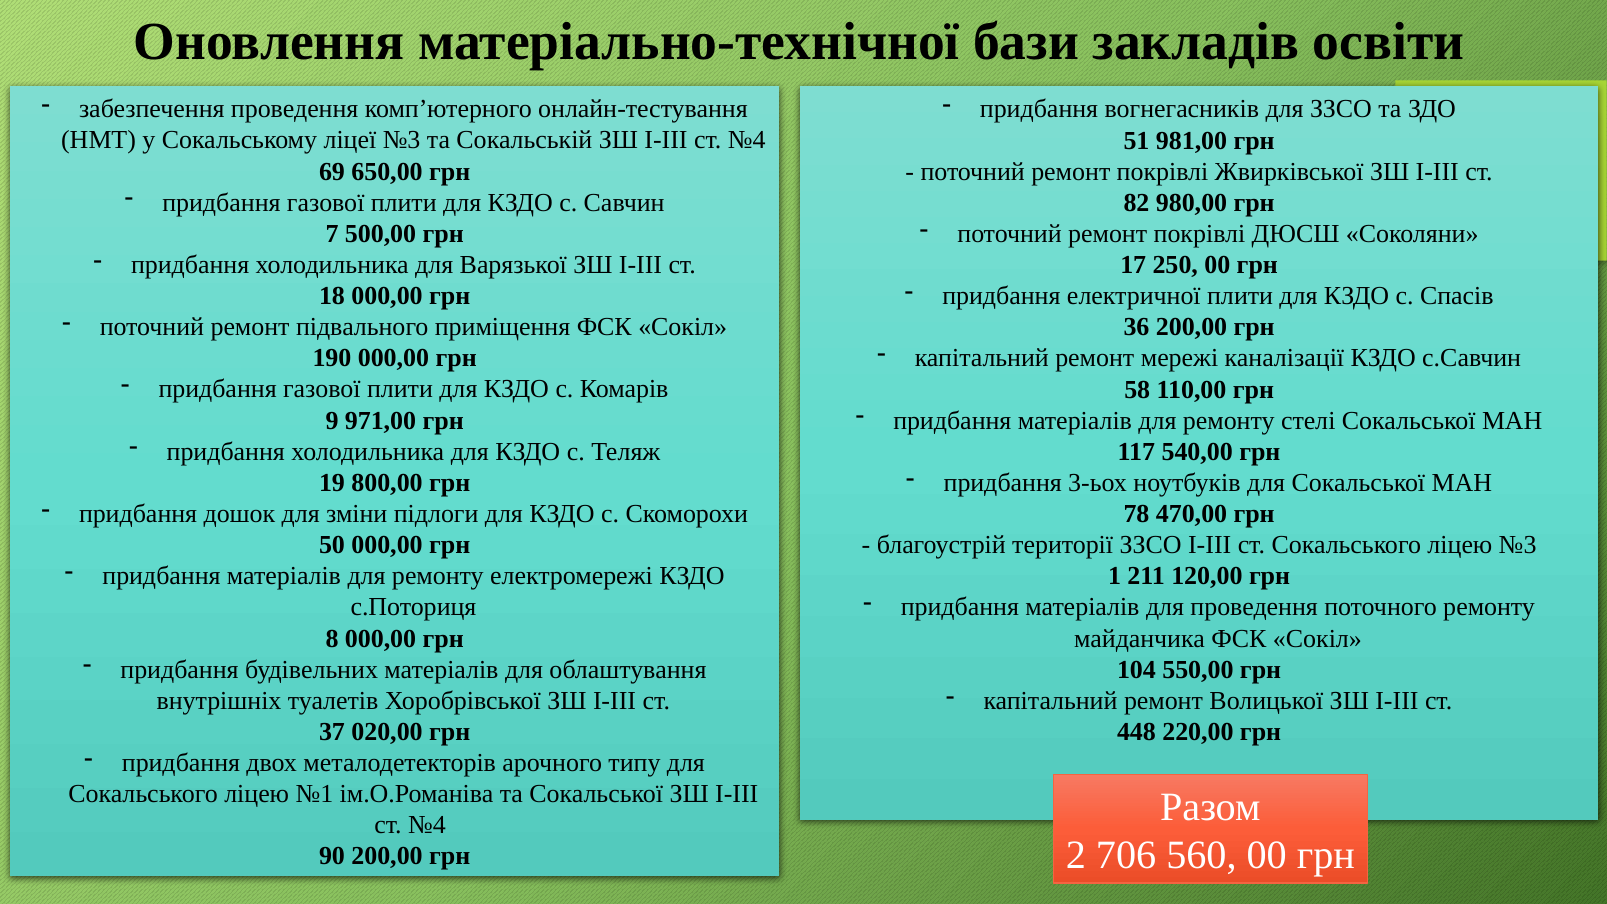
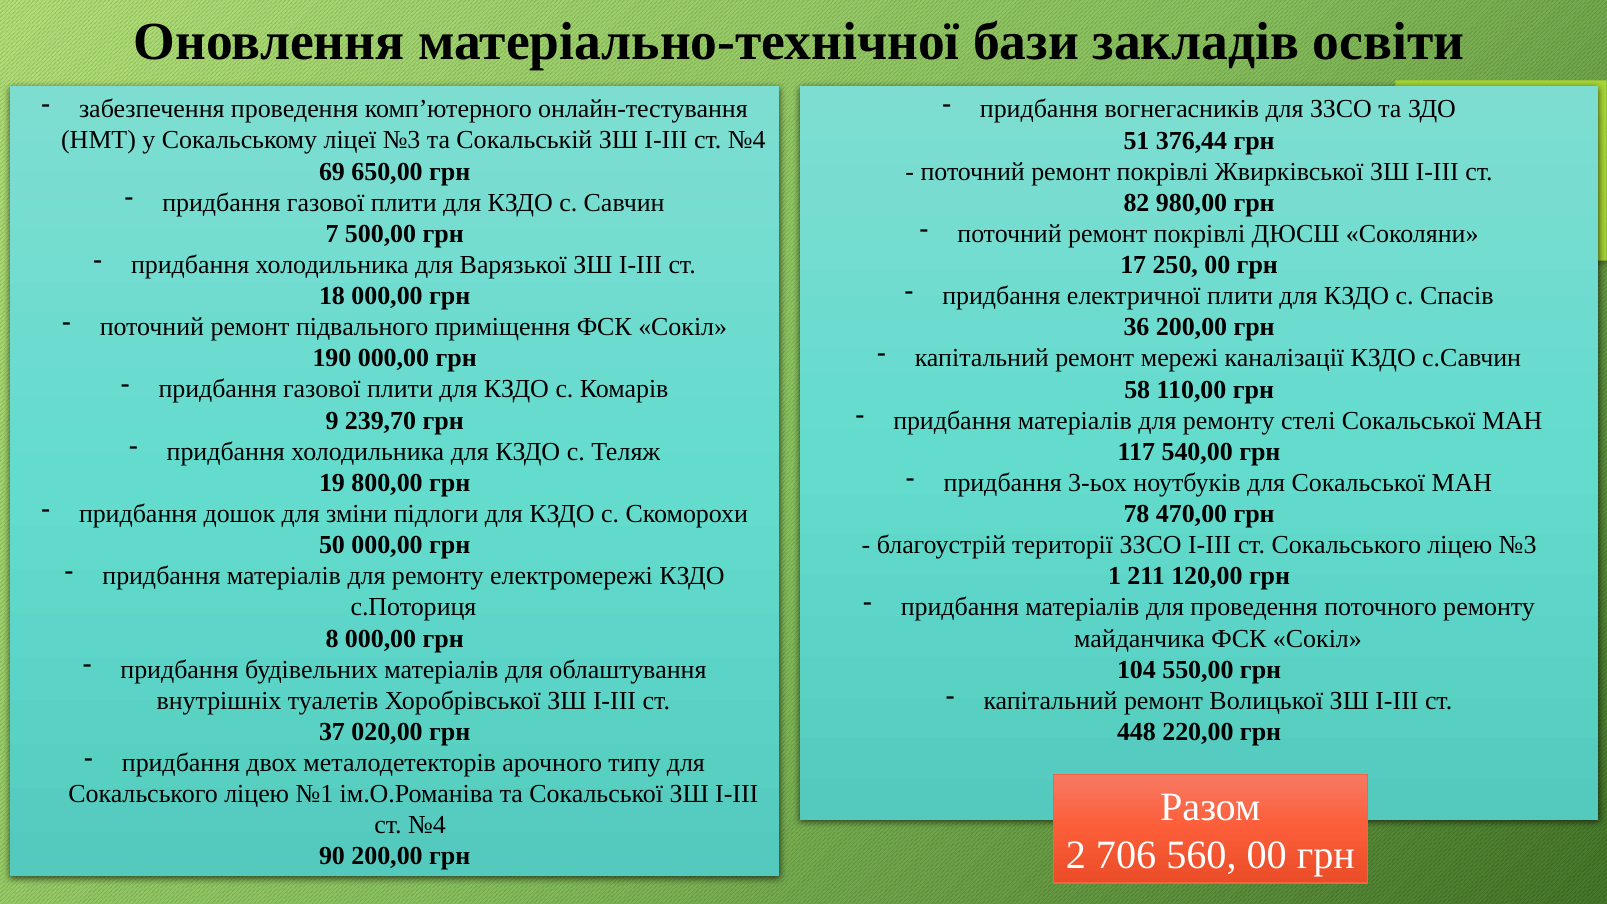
981,00: 981,00 -> 376,44
971,00: 971,00 -> 239,70
